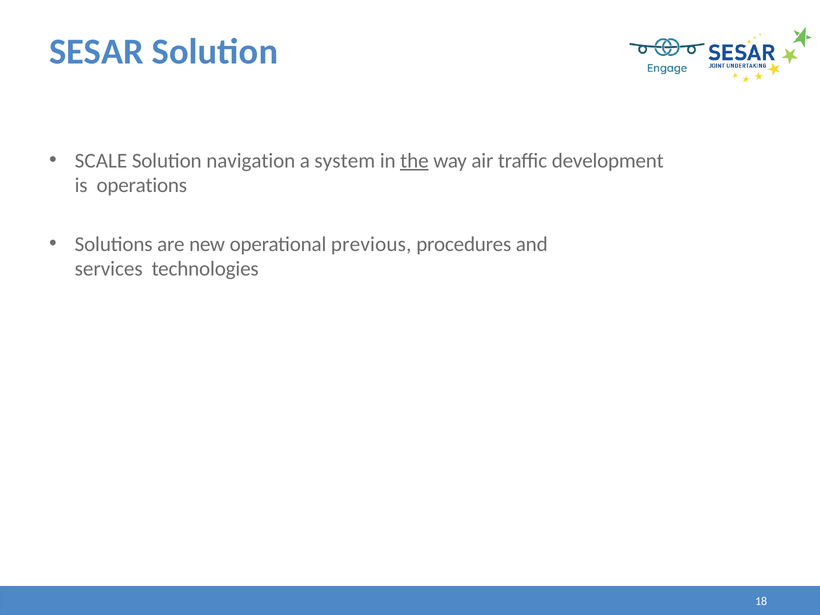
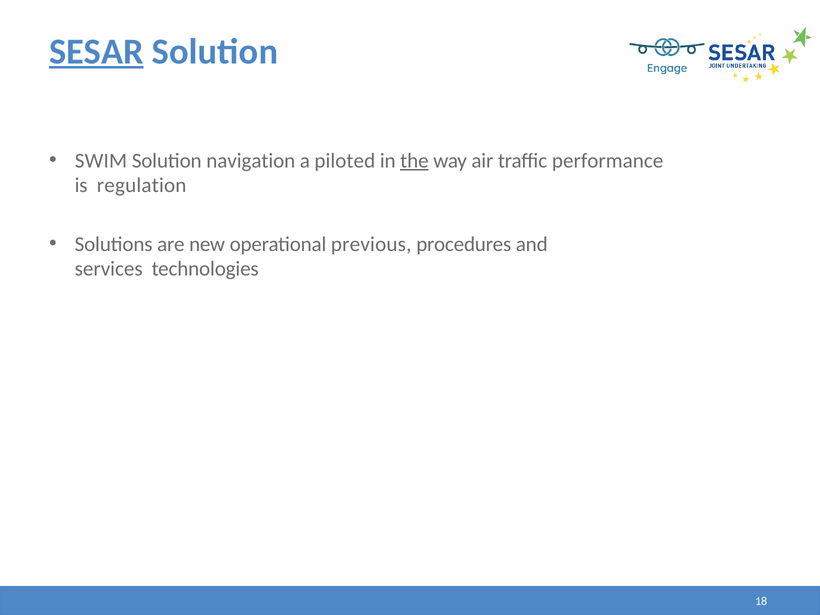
SESAR underline: none -> present
SCALE: SCALE -> SWIM
system: system -> piloted
development: development -> performance
operations: operations -> regulation
